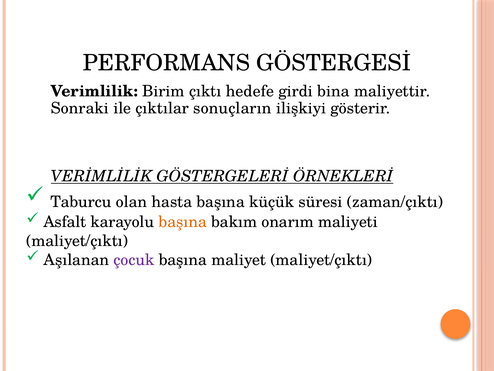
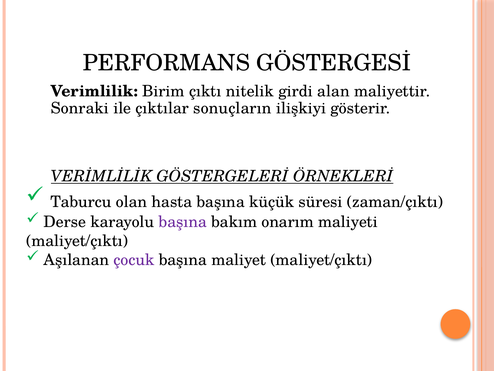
hedefe: hedefe -> nitelik
bina: bina -> alan
Asfalt: Asfalt -> Derse
başına at (183, 222) colour: orange -> purple
